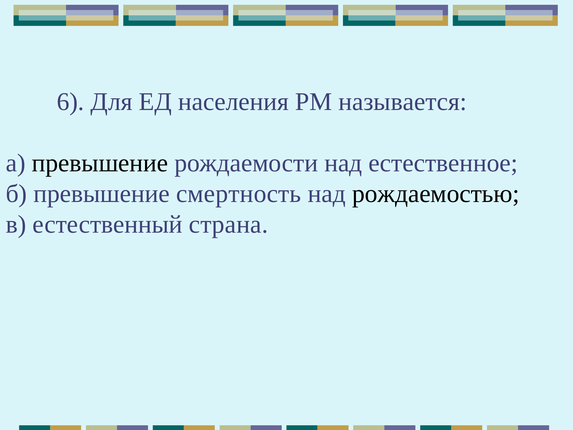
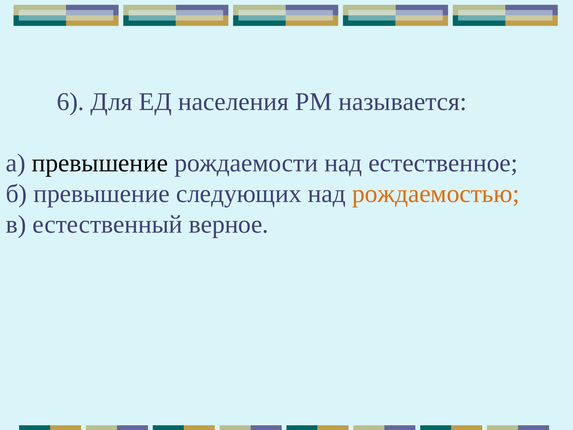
смертность: смертность -> следующих
рождаемостью colour: black -> orange
страна: страна -> верное
